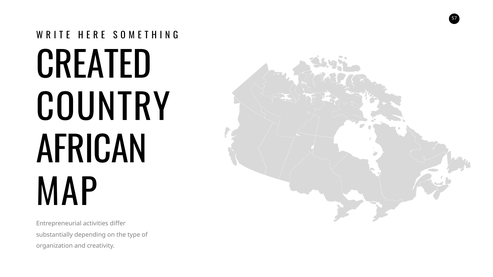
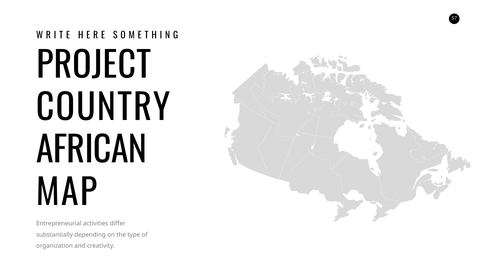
CREATED: CREATED -> PROJECT
